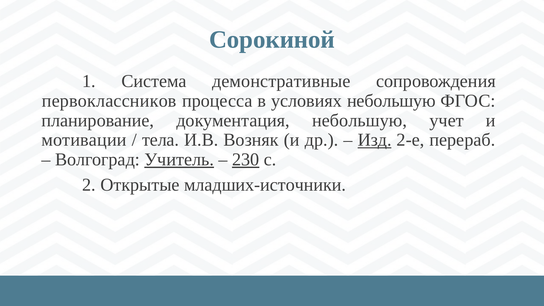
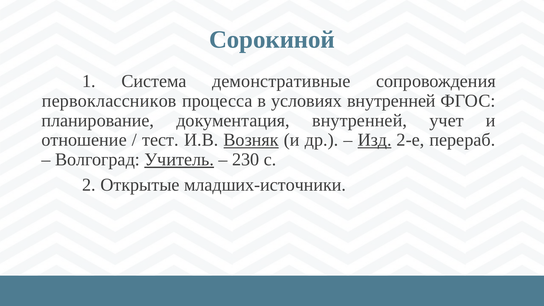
условиях небольшую: небольшую -> внутренней
документация небольшую: небольшую -> внутренней
мотивации: мотивации -> отношение
тела: тела -> тест
Возняк underline: none -> present
230 underline: present -> none
